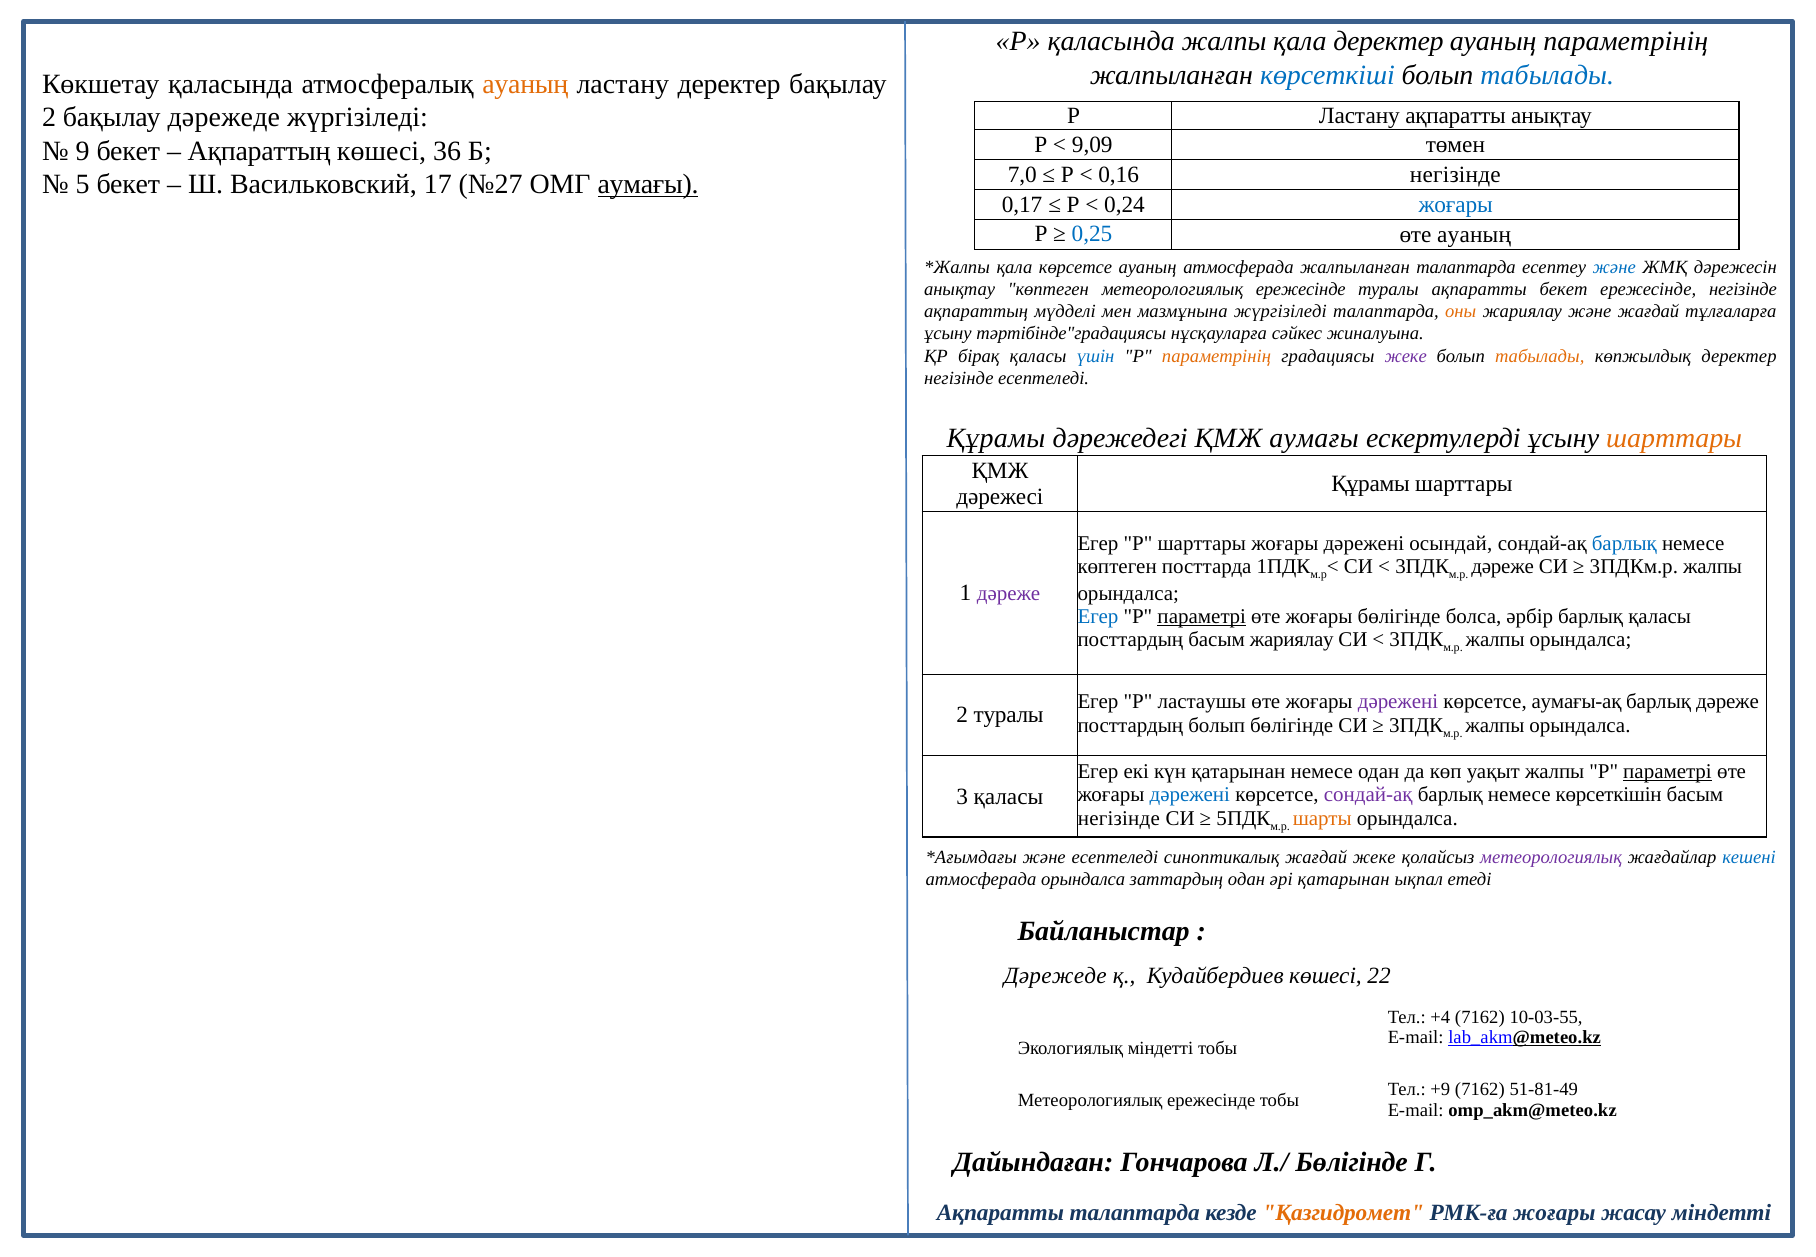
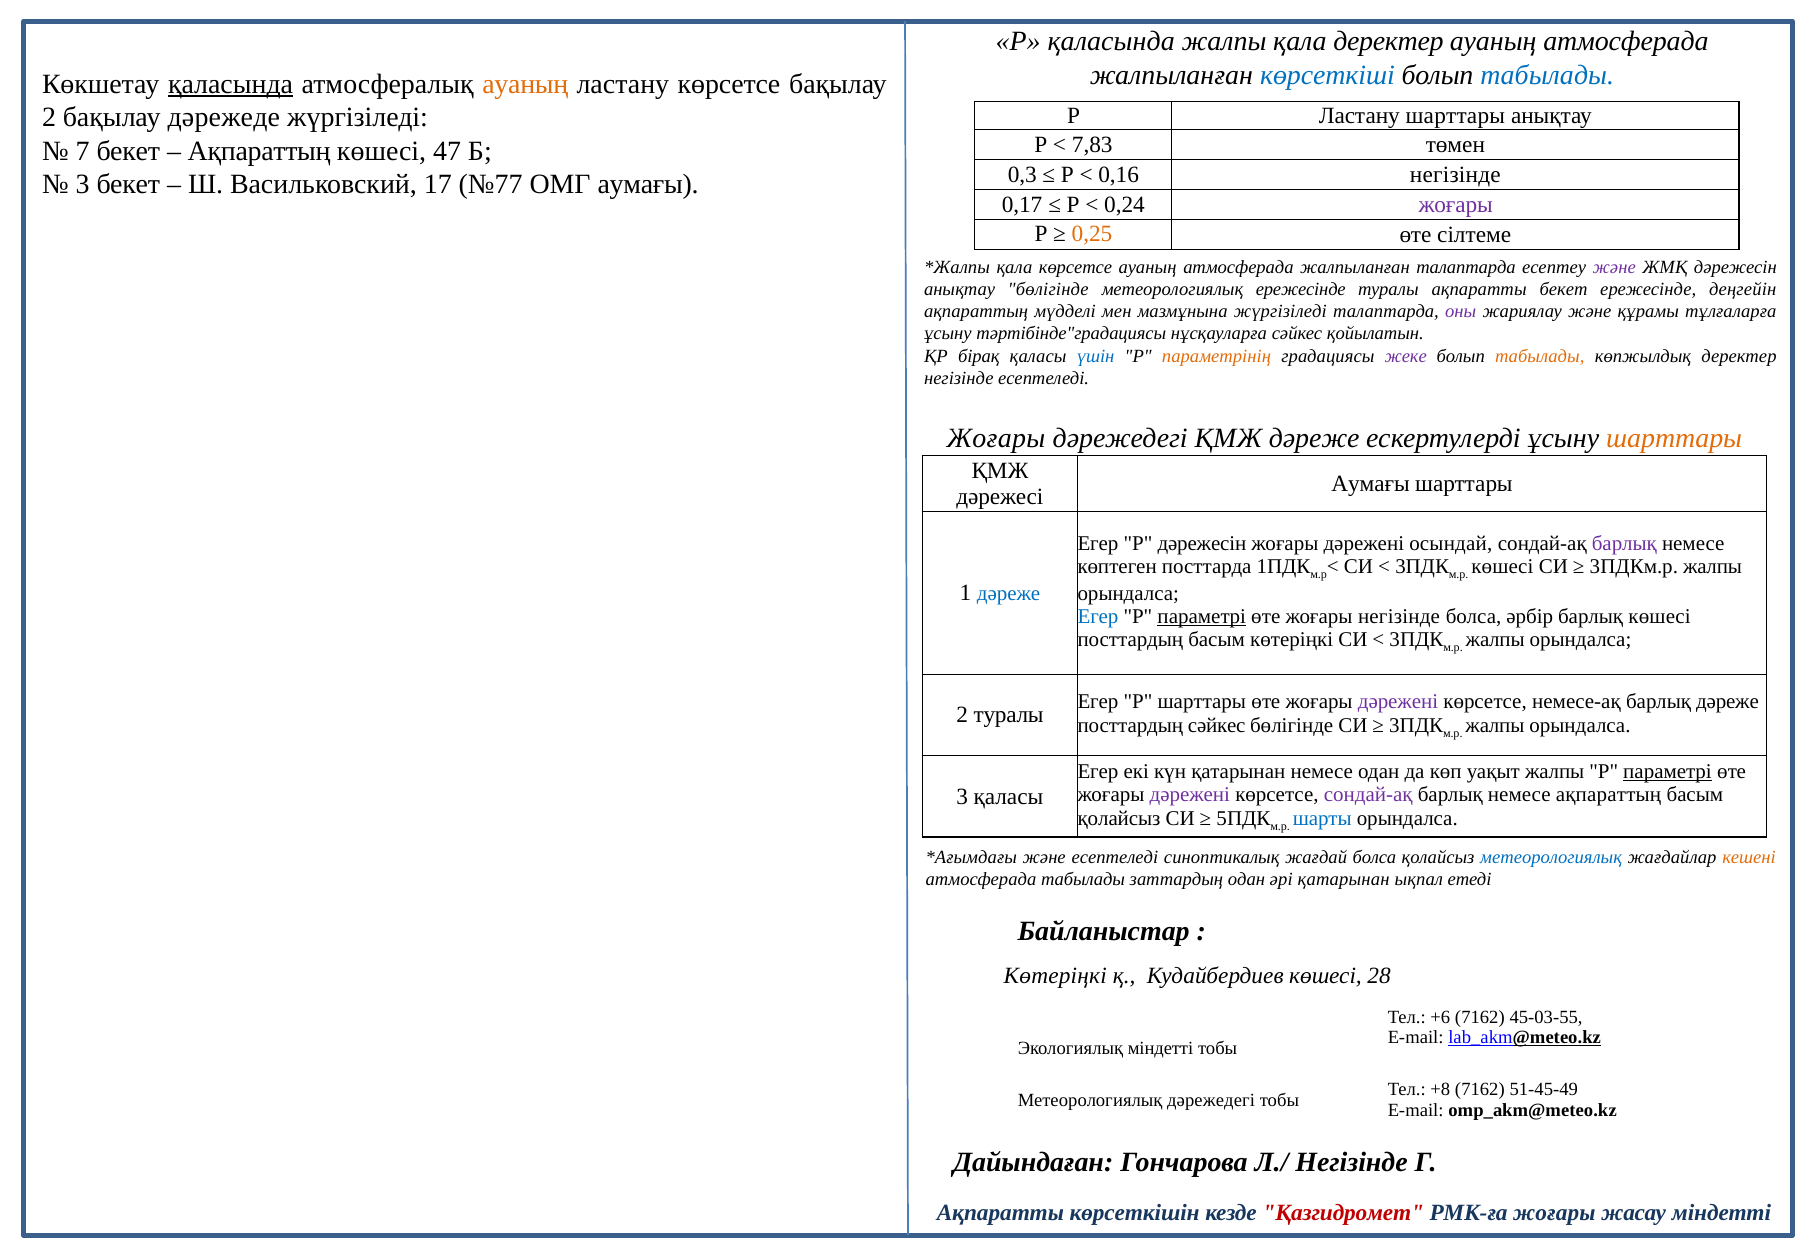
параметрінің at (1626, 42): параметрінің -> атмосферада
қаласында at (231, 84) underline: none -> present
ластану деректер: деректер -> көрсетсе
Ластану ақпаратты: ақпаратты -> шарттары
9,09: 9,09 -> 7,83
9: 9 -> 7
36: 36 -> 47
7,0: 7,0 -> 0,3
5 at (83, 185): 5 -> 3
№27: №27 -> №77
аумағы at (648, 185) underline: present -> none
жоғары at (1456, 205) colour: blue -> purple
0,25 colour: blue -> orange
өте ауаның: ауаның -> сілтеме
және at (1614, 267) colour: blue -> purple
анықтау көптеген: көптеген -> бөлігінде
ережесінде негізінде: негізінде -> деңгейін
оны colour: orange -> purple
және жағдай: жағдай -> құрамы
жиналуына: жиналуына -> қойылатын
Құрамы at (996, 439): Құрамы -> Жоғары
ҚМЖ аумағы: аумағы -> дәреже
Құрамы at (1371, 484): Құрамы -> Аумағы
Р шарттары: шарттары -> дәрежесін
барлық at (1624, 543) colour: blue -> purple
дәреже at (1503, 567): дәреже -> көшесі
дәреже at (1009, 594) colour: purple -> blue
жоғары бөлігінде: бөлігінде -> негізінде
барлық қаласы: қаласы -> көшесі
басым жариялау: жариялау -> көтеріңкі
Р ластаушы: ластаушы -> шарттары
аумағы-ақ: аумағы-ақ -> немесе-ақ
посттардың болып: болып -> сәйкес
дәрежені at (1190, 795) colour: blue -> purple
немесе көрсеткішін: көрсеткішін -> ақпараттың
негізінде at (1119, 818): негізінде -> қолайсыз
шарты colour: orange -> blue
жағдай жеке: жеке -> болса
метеорологиялық at (1551, 857) colour: purple -> blue
кешені colour: blue -> orange
атмосферада орындалса: орындалса -> табылады
Дәрежеде at (1055, 976): Дәрежеде -> Көтеріңкі
22: 22 -> 28
+4: +4 -> +6
10-03-55: 10-03-55 -> 45-03-55
+9: +9 -> +8
51-81-49: 51-81-49 -> 51-45-49
ережесінде at (1211, 1100): ережесінде -> дәрежедегі
Л./ Бөлігінде: Бөлігінде -> Негізінде
Ақпаратты талаптарда: талаптарда -> көрсеткішін
Қазгидромет colour: orange -> red
